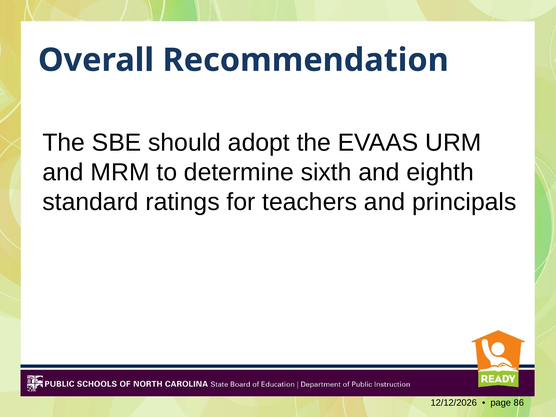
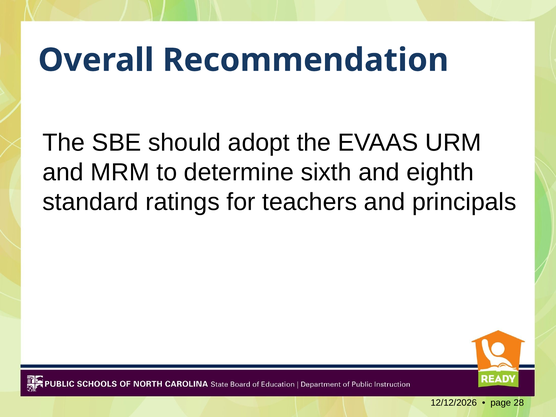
86: 86 -> 28
